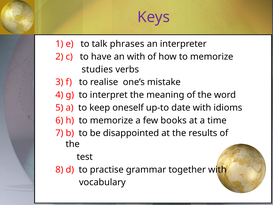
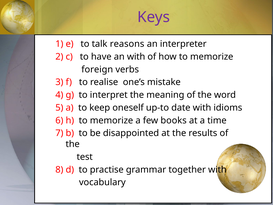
phrases: phrases -> reasons
studies: studies -> foreign
